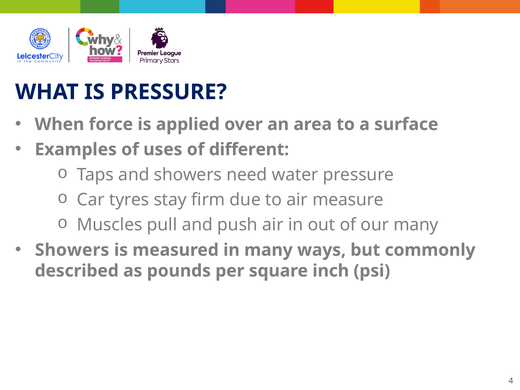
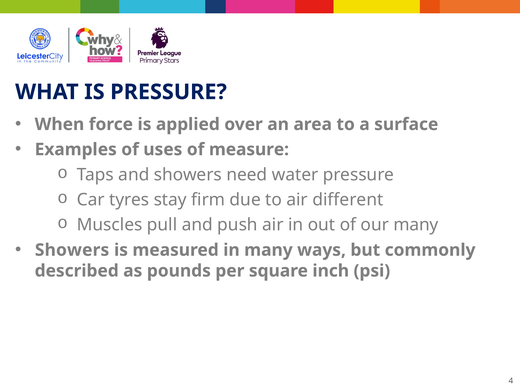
different: different -> measure
measure: measure -> different
